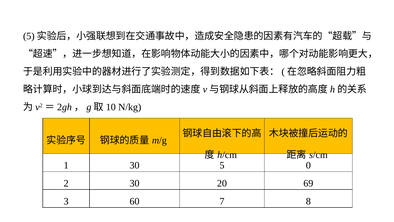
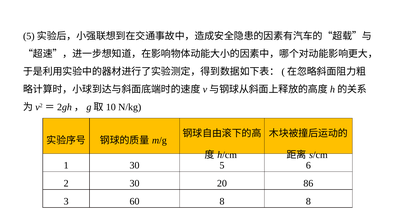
0: 0 -> 6
69: 69 -> 86
60 7: 7 -> 8
